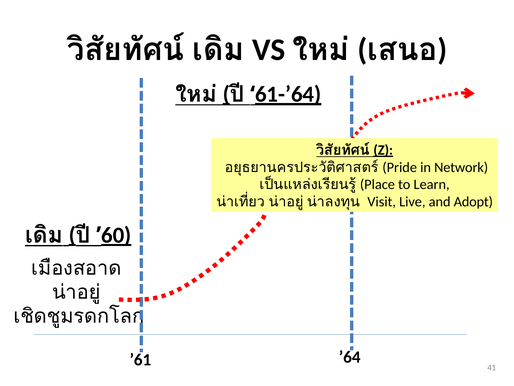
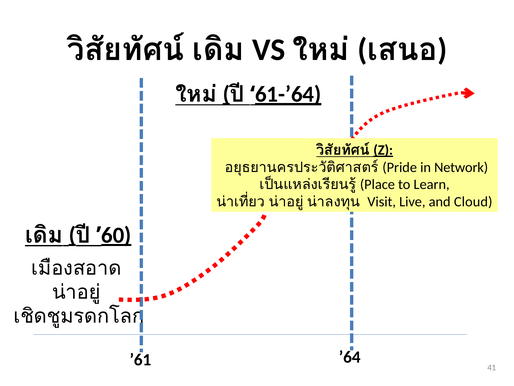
Adopt: Adopt -> Cloud
